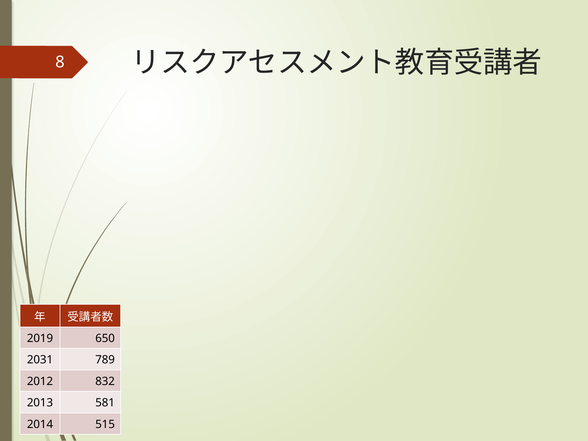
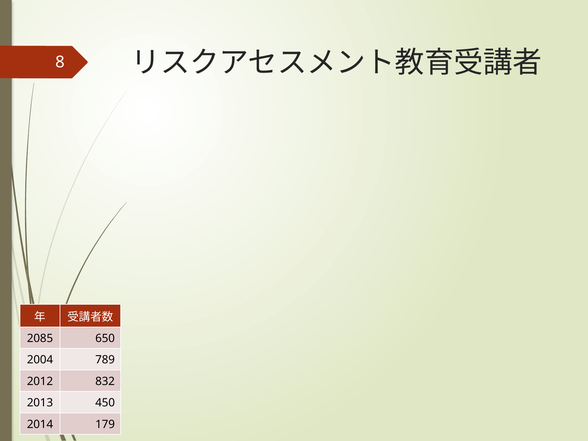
2019: 2019 -> 2085
2031: 2031 -> 2004
581: 581 -> 450
515: 515 -> 179
